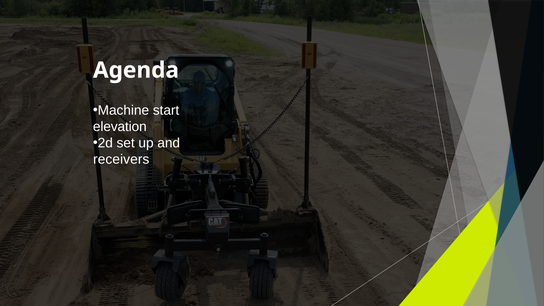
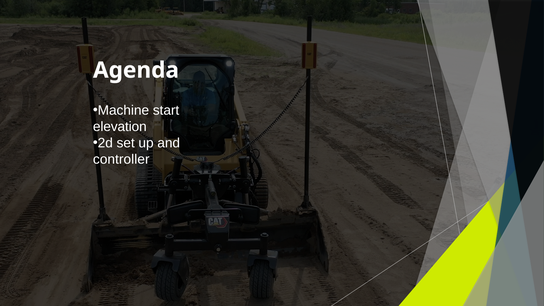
receivers: receivers -> controller
